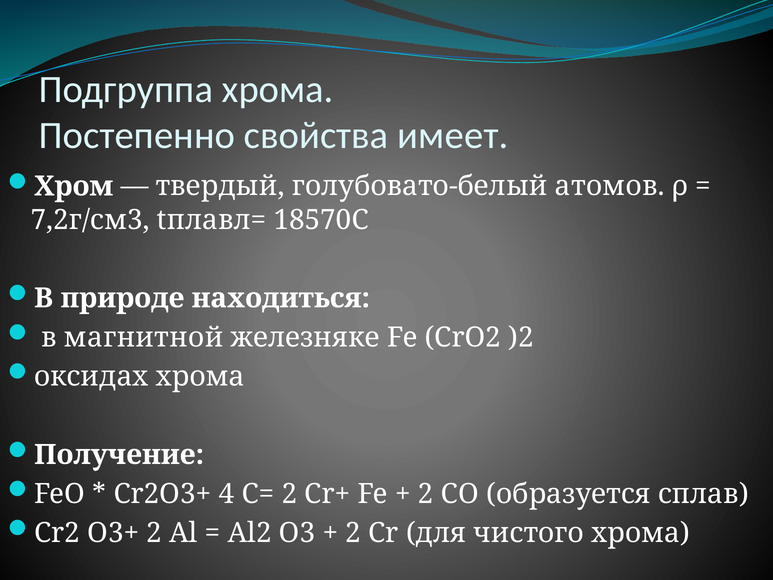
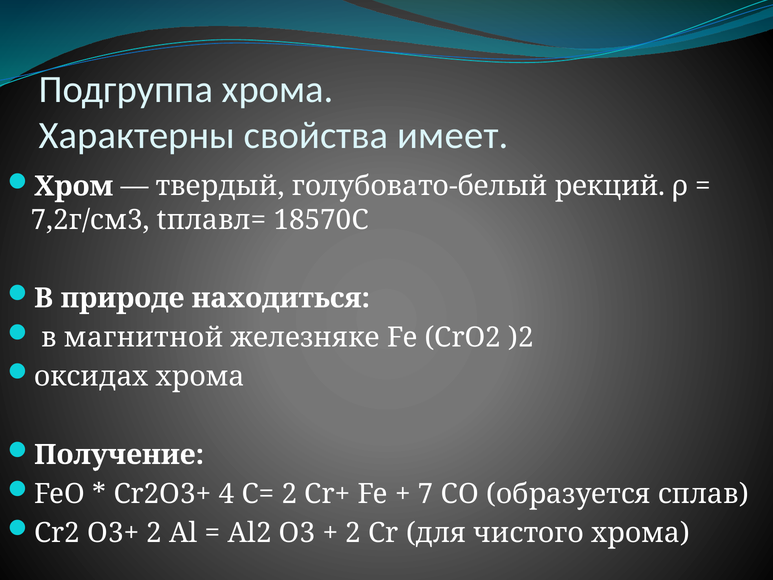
Постепенно: Постепенно -> Характерны
атомов: атомов -> рекций
2 at (426, 494): 2 -> 7
